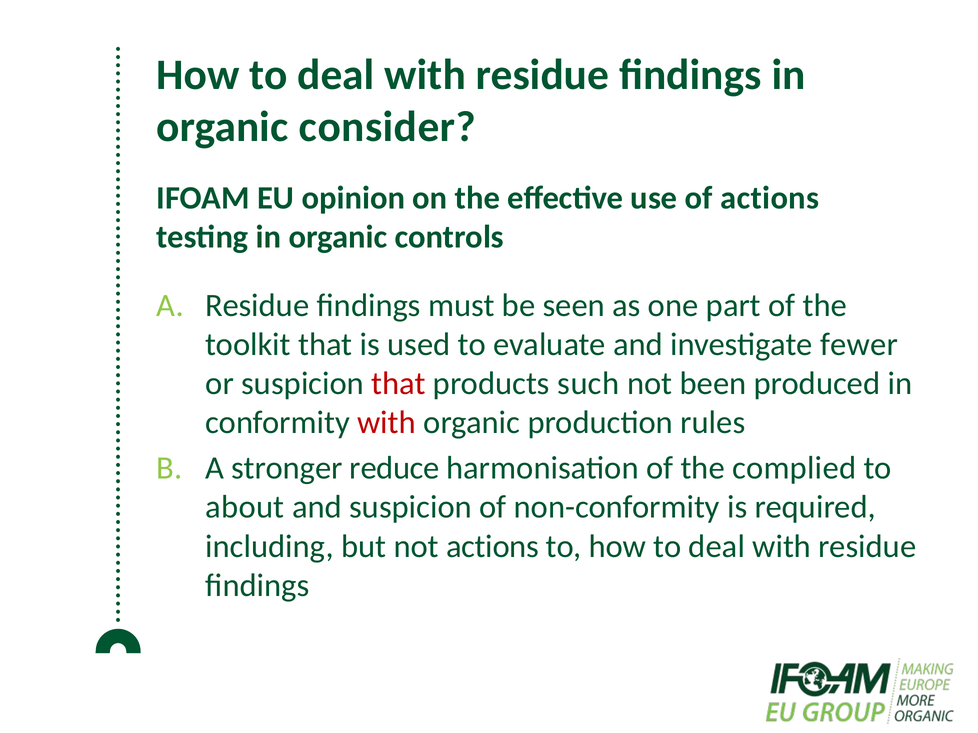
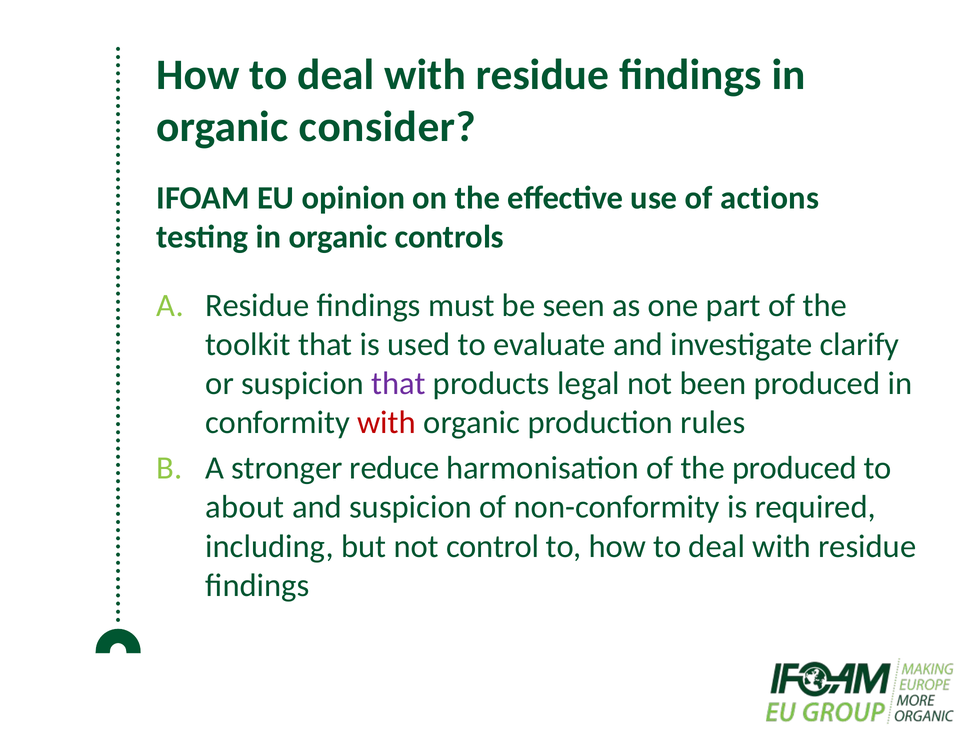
fewer: fewer -> clarify
that at (398, 384) colour: red -> purple
such: such -> legal
the complied: complied -> produced
not actions: actions -> control
